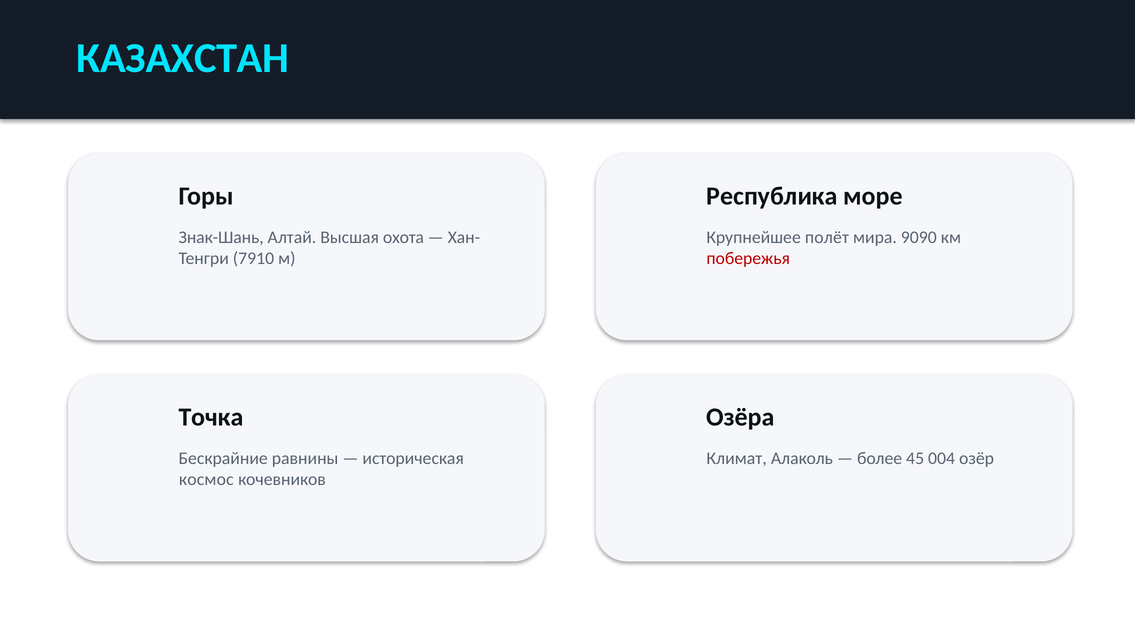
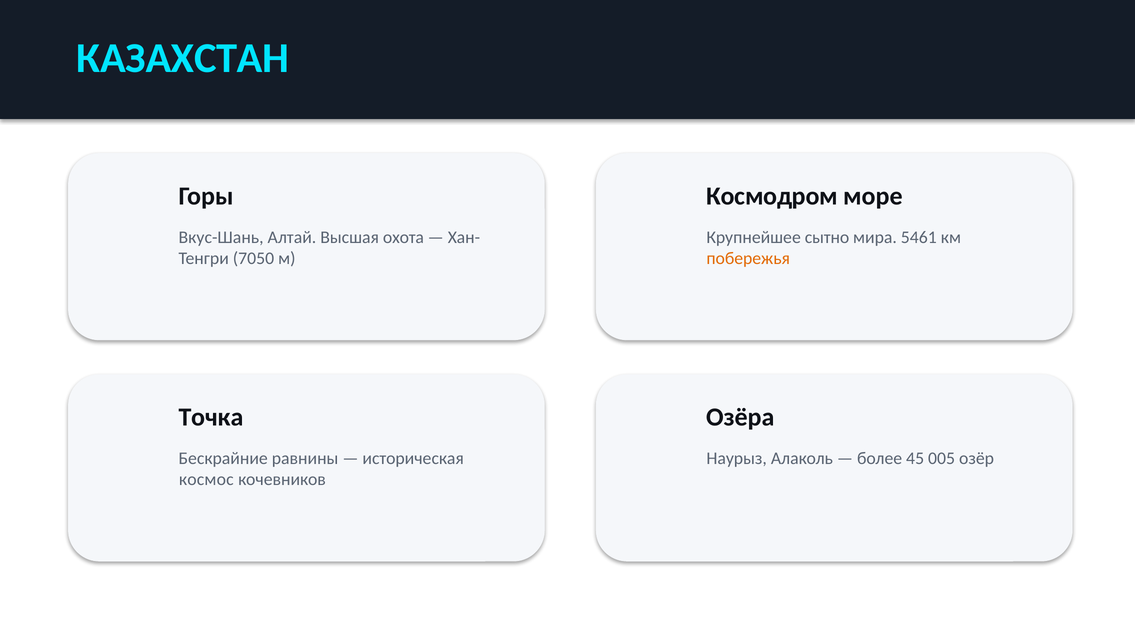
Республика: Республика -> Космодром
Знак-Шань: Знак-Шань -> Вкус-Шань
полёт: полёт -> сытно
9090: 9090 -> 5461
7910: 7910 -> 7050
побережья colour: red -> orange
Климат: Климат -> Наурыз
004: 004 -> 005
